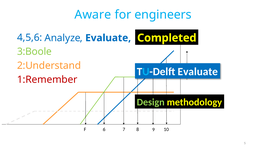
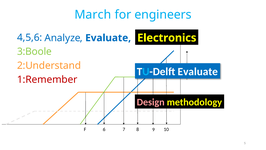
Aware: Aware -> March
Completed: Completed -> Electronics
Design colour: light green -> pink
